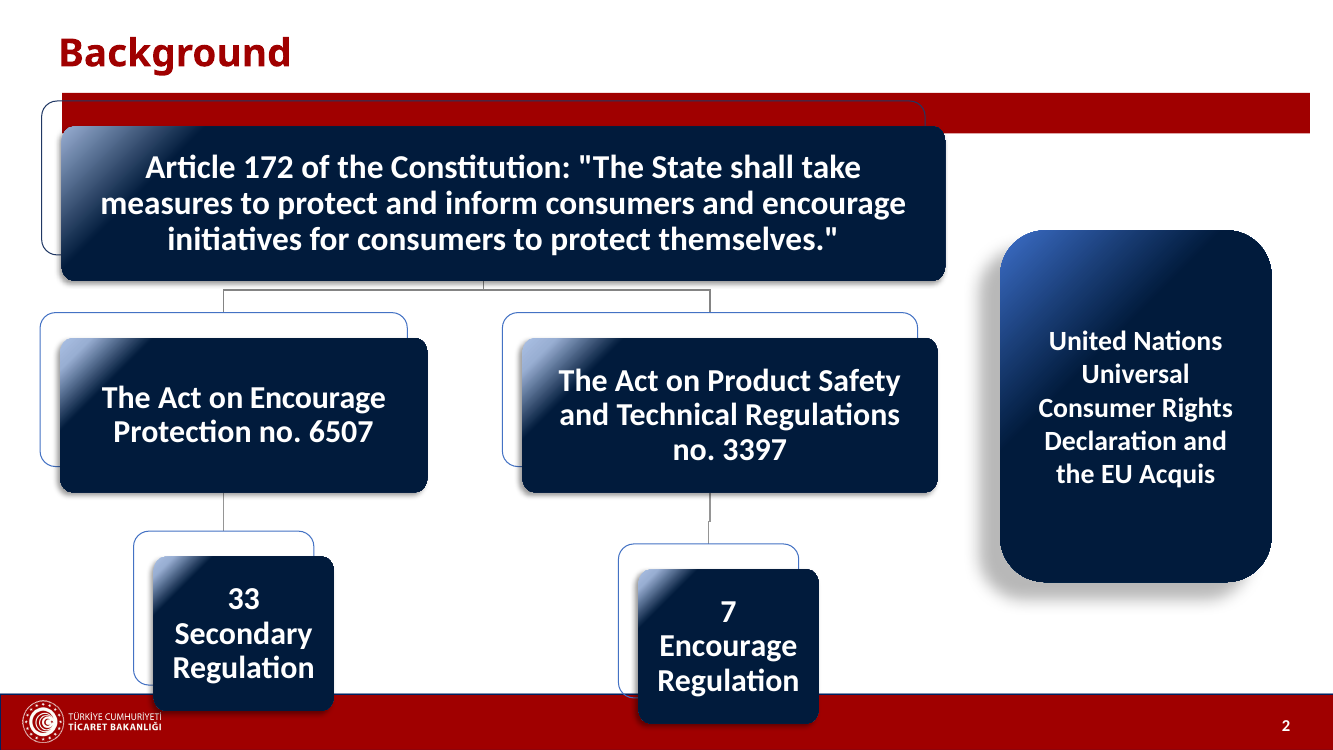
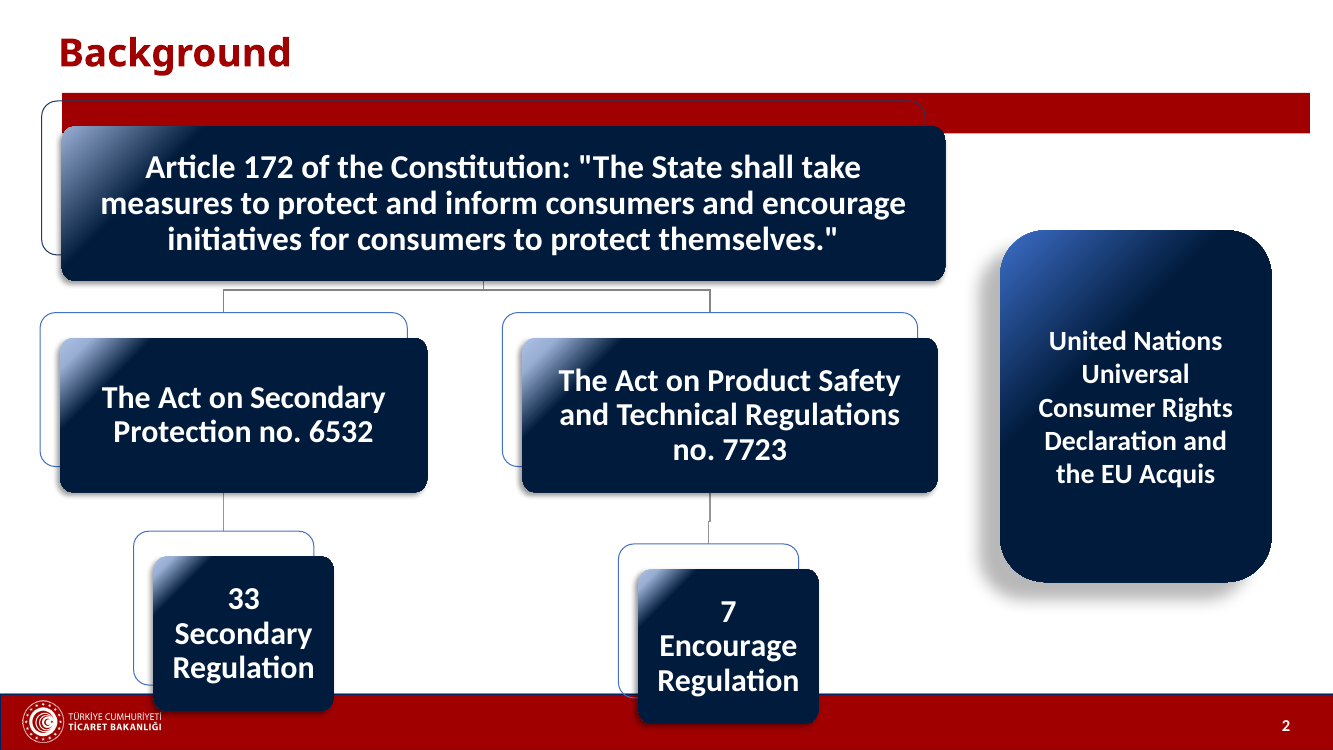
on Encourage: Encourage -> Secondary
6507: 6507 -> 6532
3397: 3397 -> 7723
